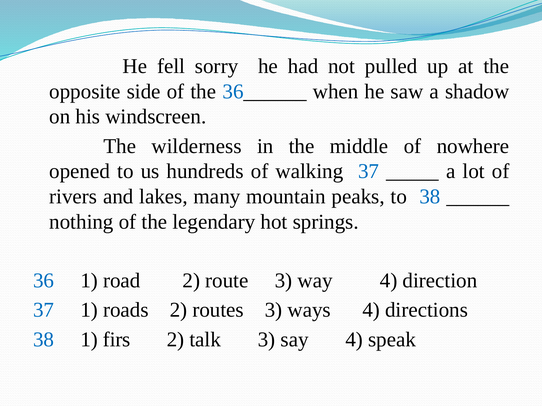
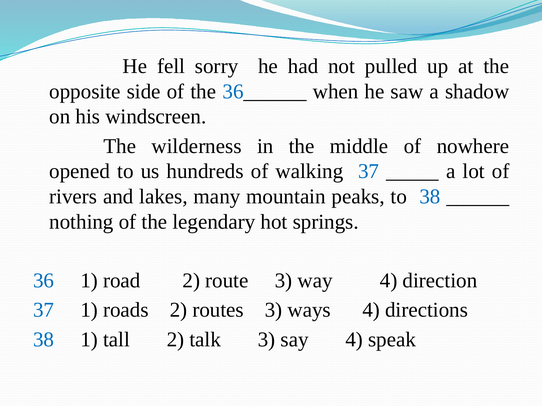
firs: firs -> tall
